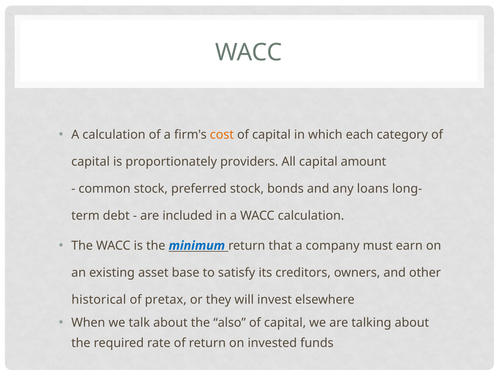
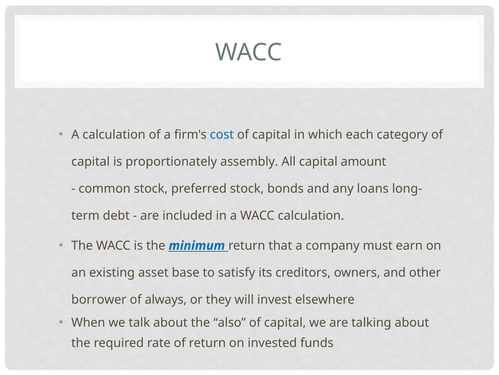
cost colour: orange -> blue
providers: providers -> assembly
historical: historical -> borrower
pretax: pretax -> always
